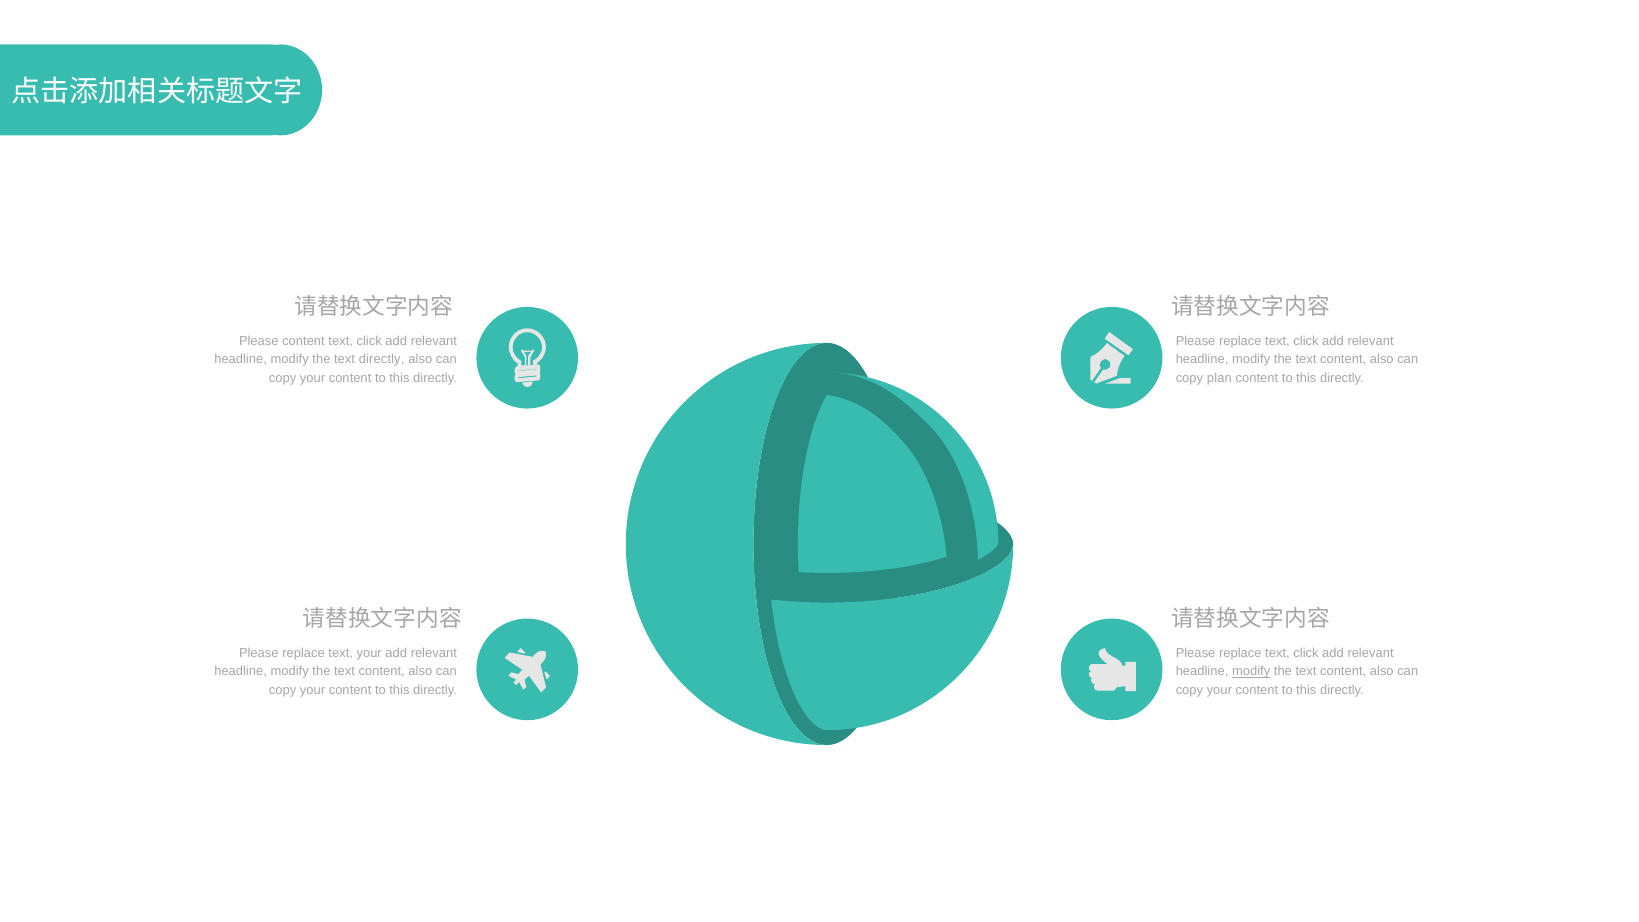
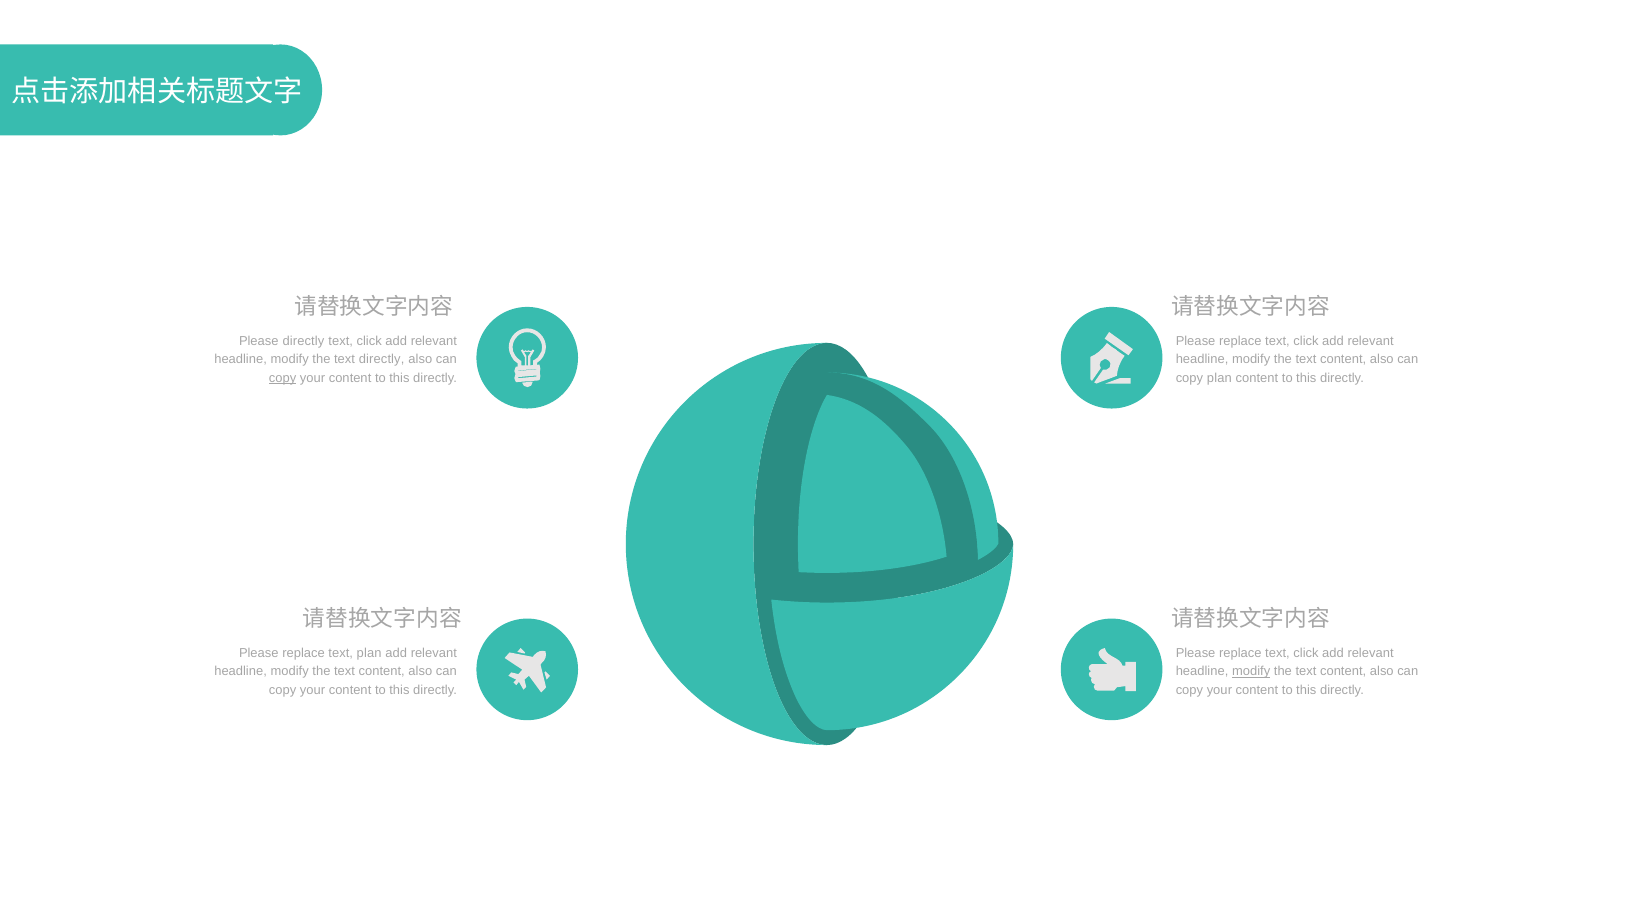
Please content: content -> directly
copy at (283, 378) underline: none -> present
text your: your -> plan
